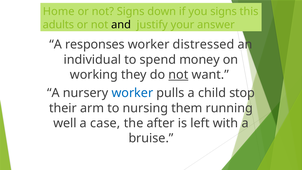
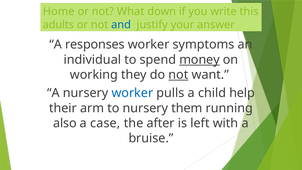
not Signs: Signs -> What
you signs: signs -> write
and colour: black -> blue
distressed: distressed -> symptoms
money underline: none -> present
stop: stop -> help
to nursing: nursing -> nursery
well: well -> also
